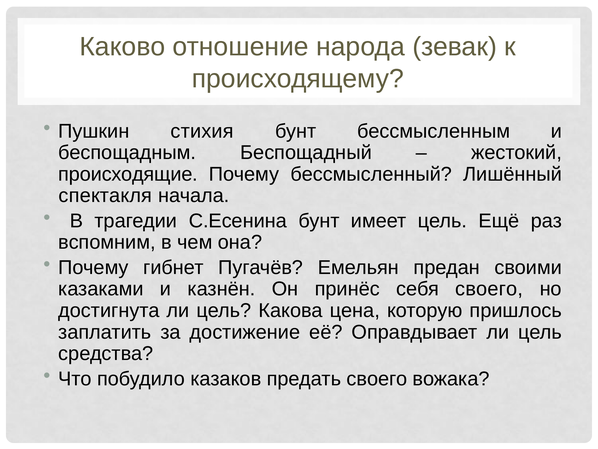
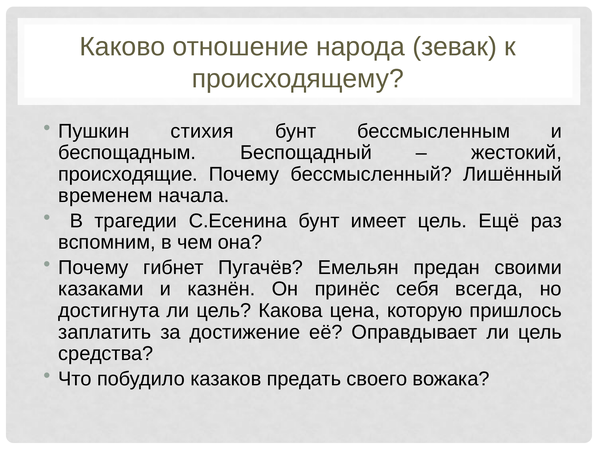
спектакля: спектакля -> временем
себя своего: своего -> всегда
